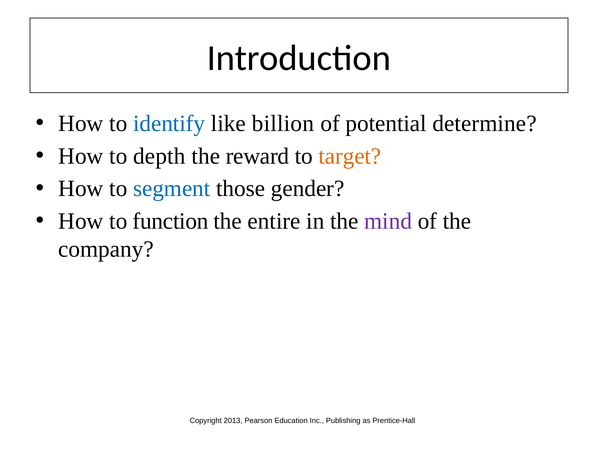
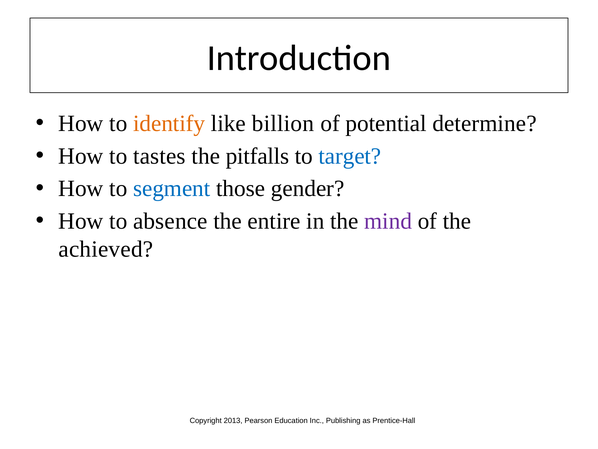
identify colour: blue -> orange
depth: depth -> tastes
reward: reward -> pitfalls
target colour: orange -> blue
function: function -> absence
company: company -> achieved
